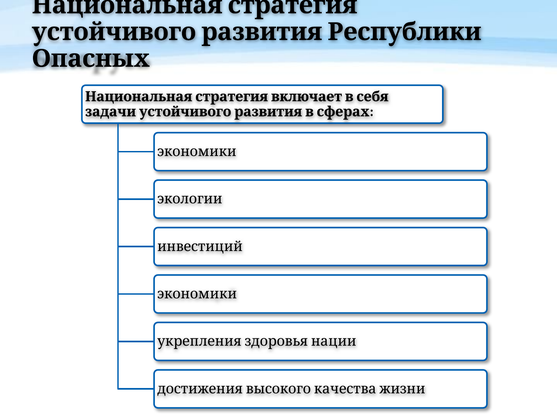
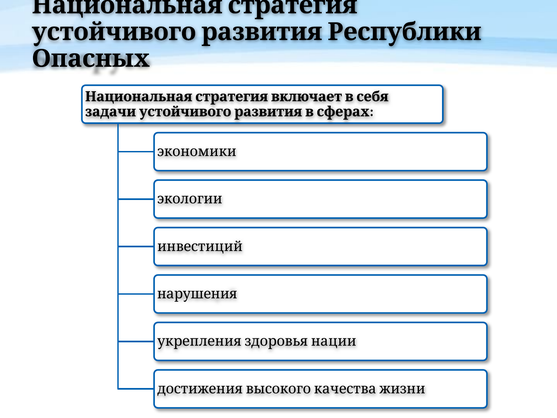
экономики at (197, 294): экономики -> нарушения
